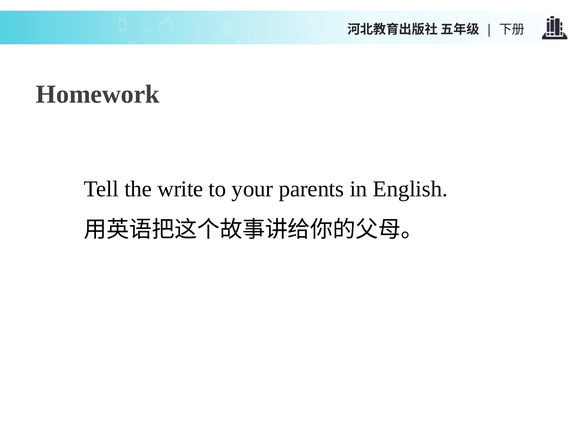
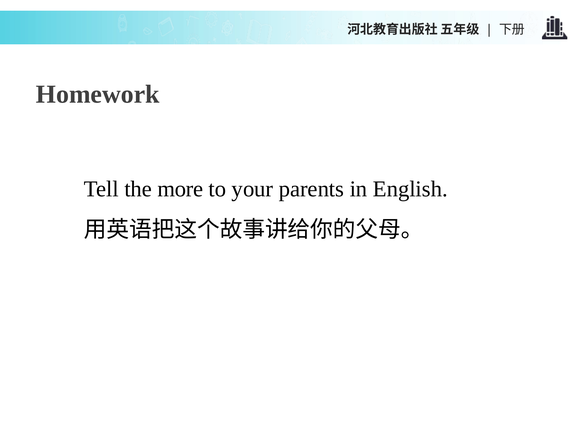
write: write -> more
